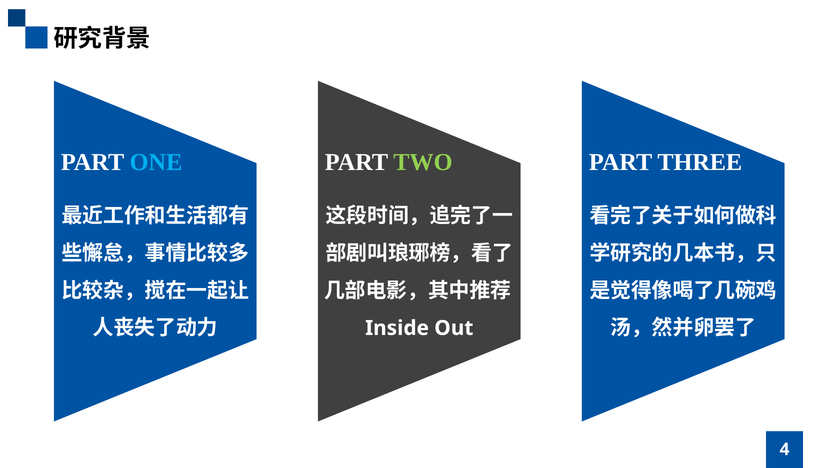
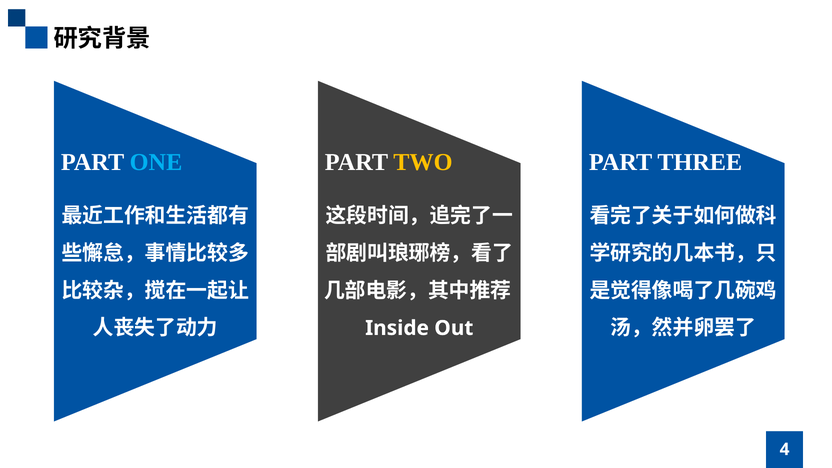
TWO colour: light green -> yellow
